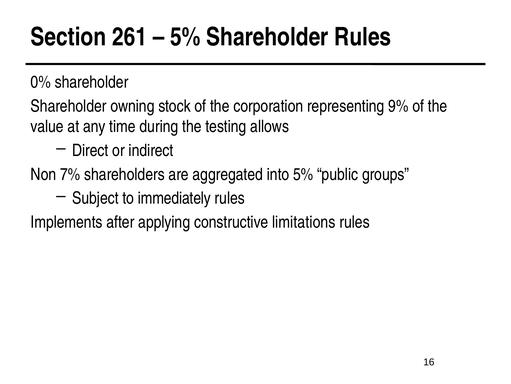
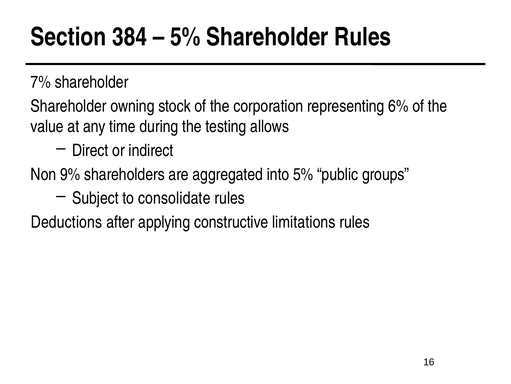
261: 261 -> 384
0%: 0% -> 7%
9%: 9% -> 6%
7%: 7% -> 9%
immediately: immediately -> consolidate
Implements: Implements -> Deductions
